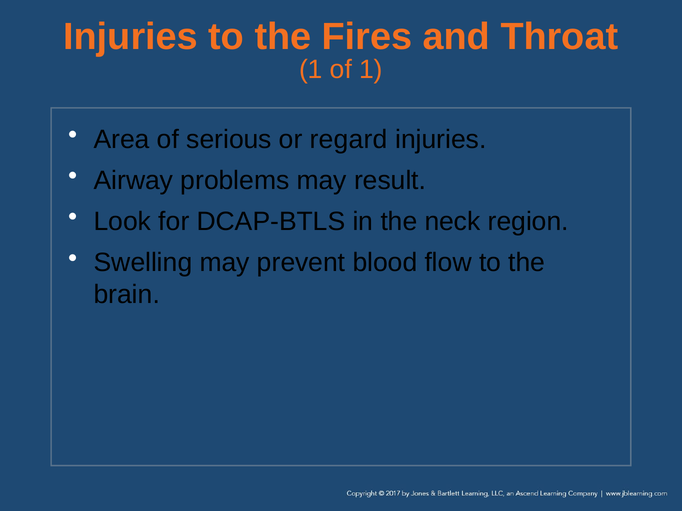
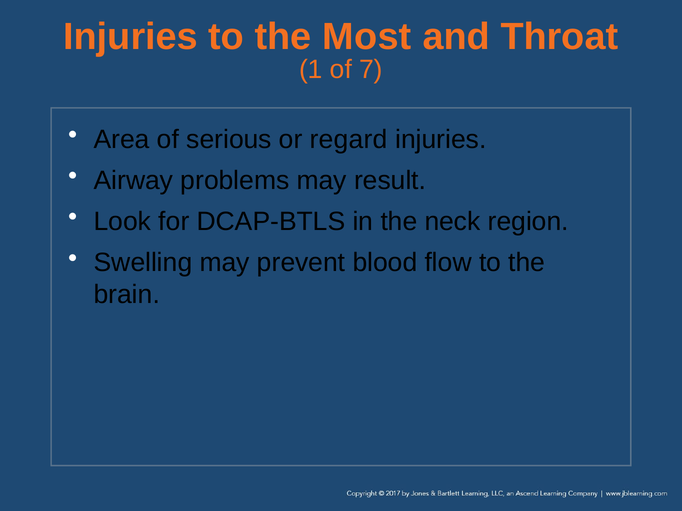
Fires: Fires -> Most
of 1: 1 -> 7
